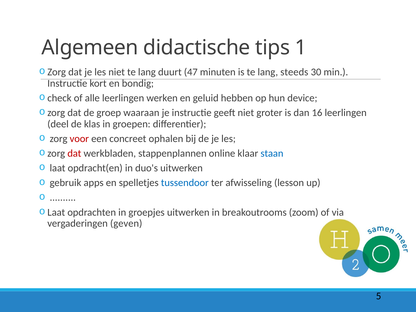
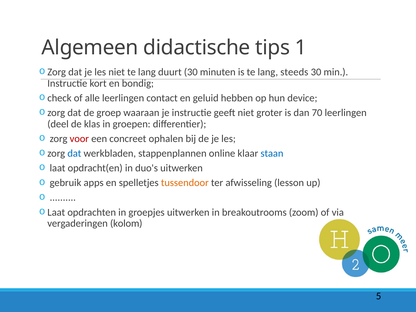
duurt 47: 47 -> 30
werken: werken -> contact
16: 16 -> 70
dat at (74, 153) colour: red -> blue
tussendoor colour: blue -> orange
geven: geven -> kolom
